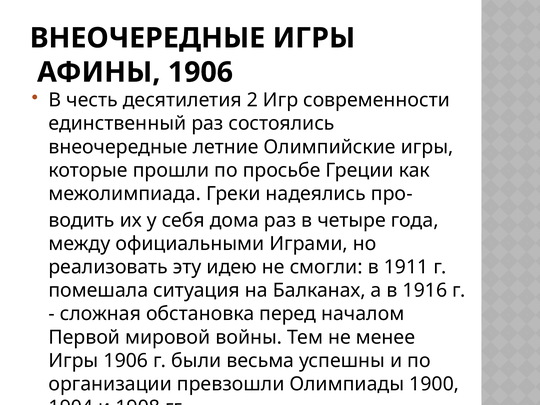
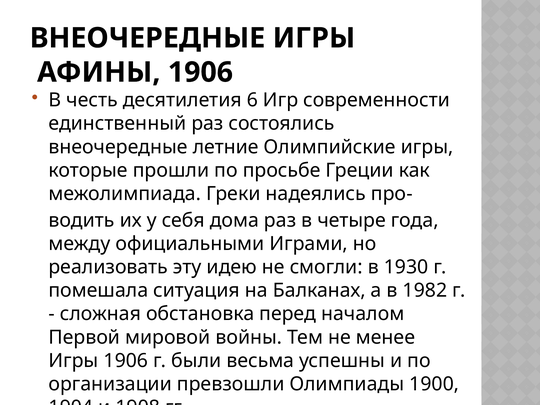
2: 2 -> 6
1911: 1911 -> 1930
1916: 1916 -> 1982
